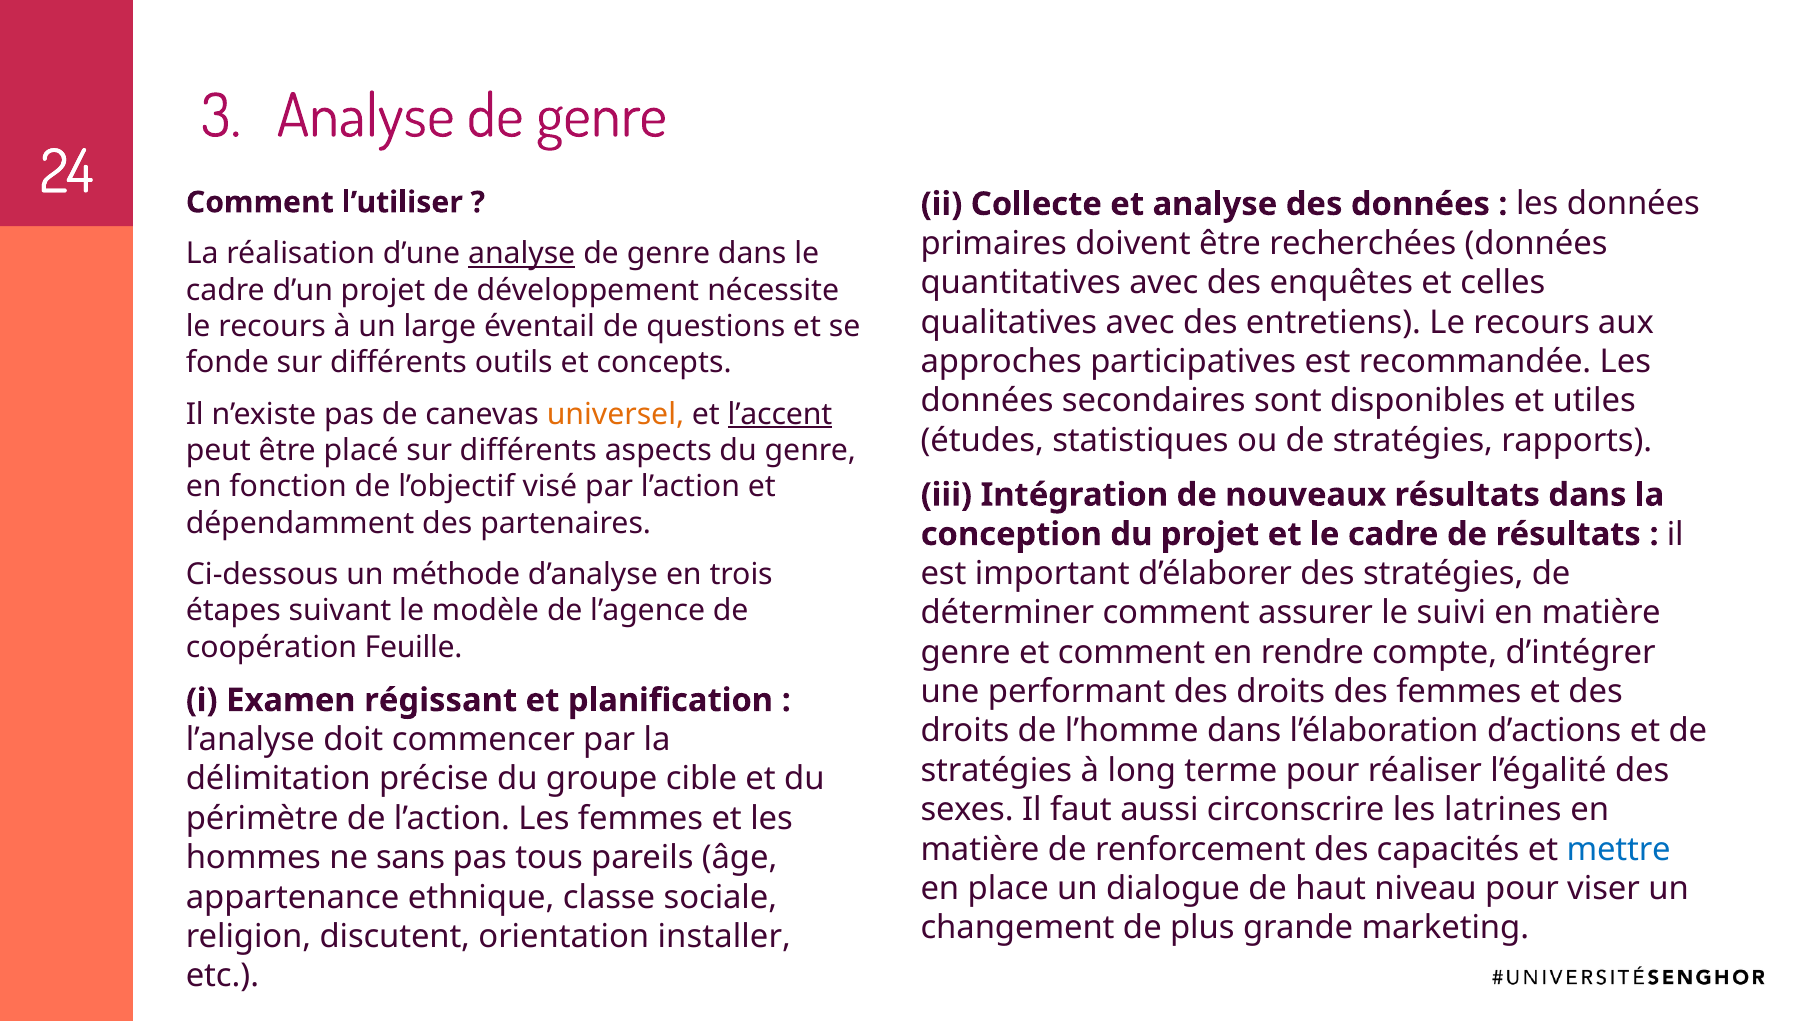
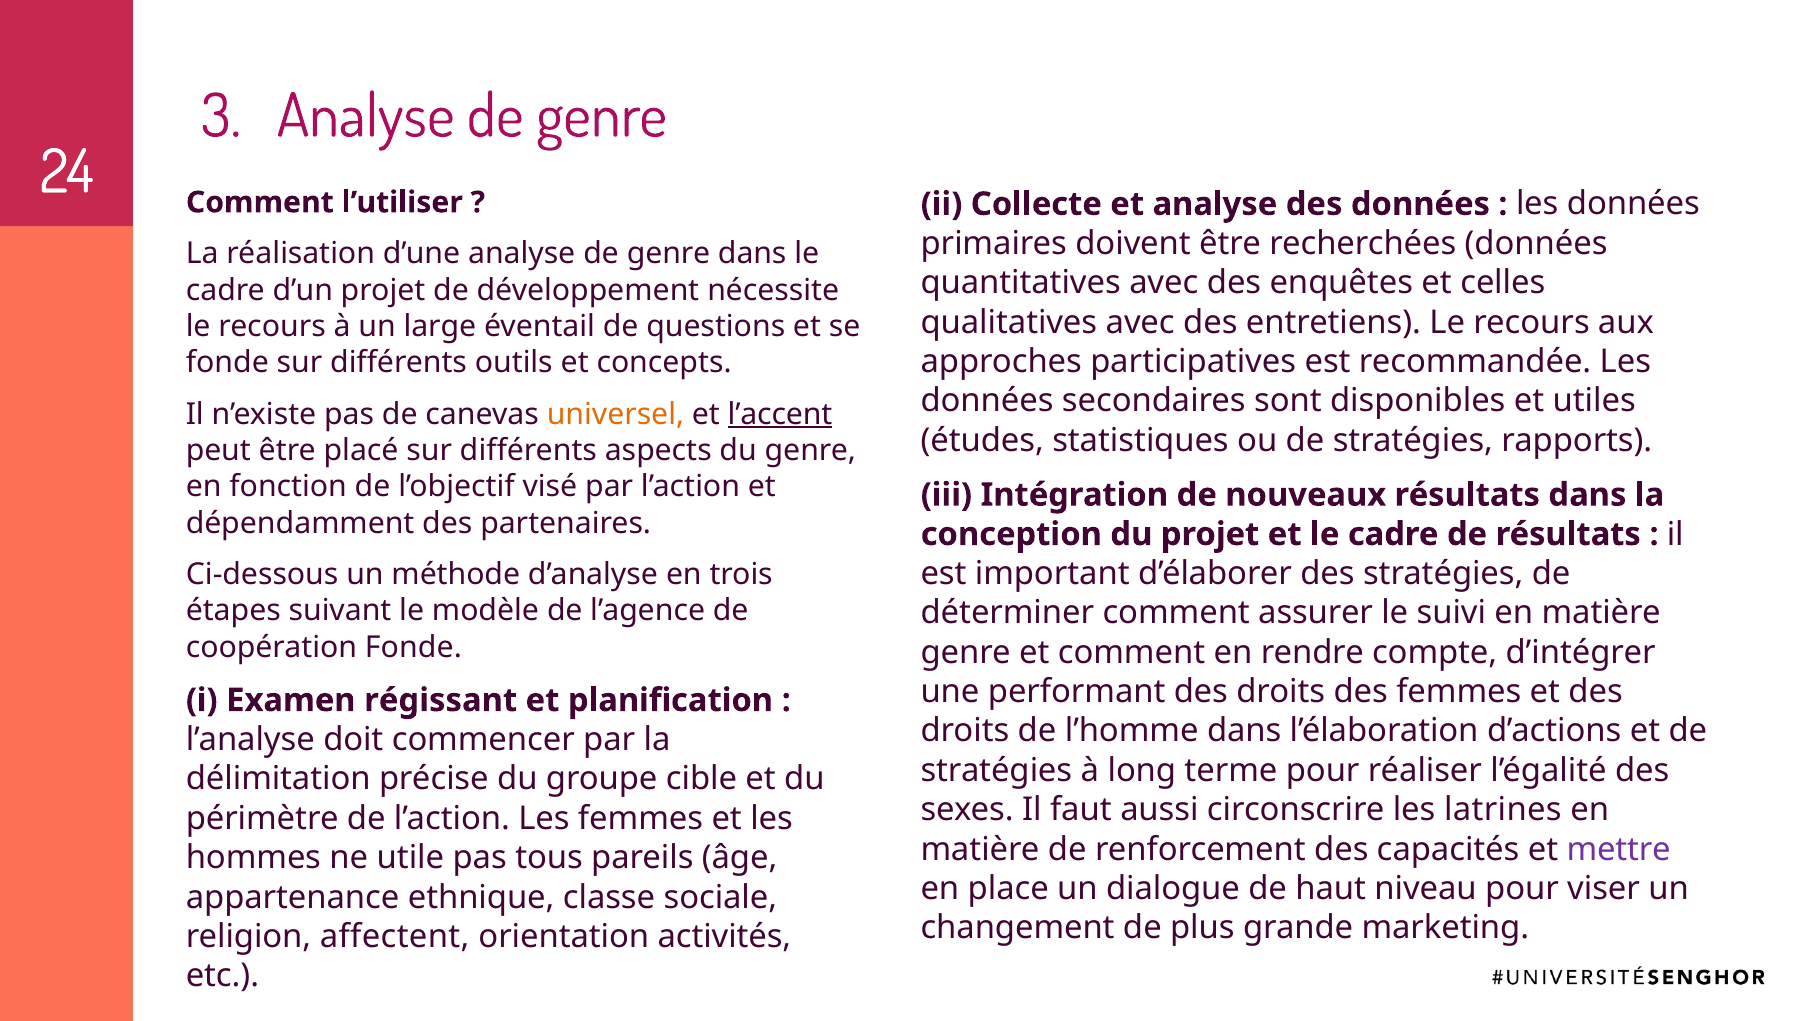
analyse at (522, 254) underline: present -> none
coopération Feuille: Feuille -> Fonde
mettre colour: blue -> purple
sans: sans -> utile
discutent: discutent -> affectent
installer: installer -> activités
